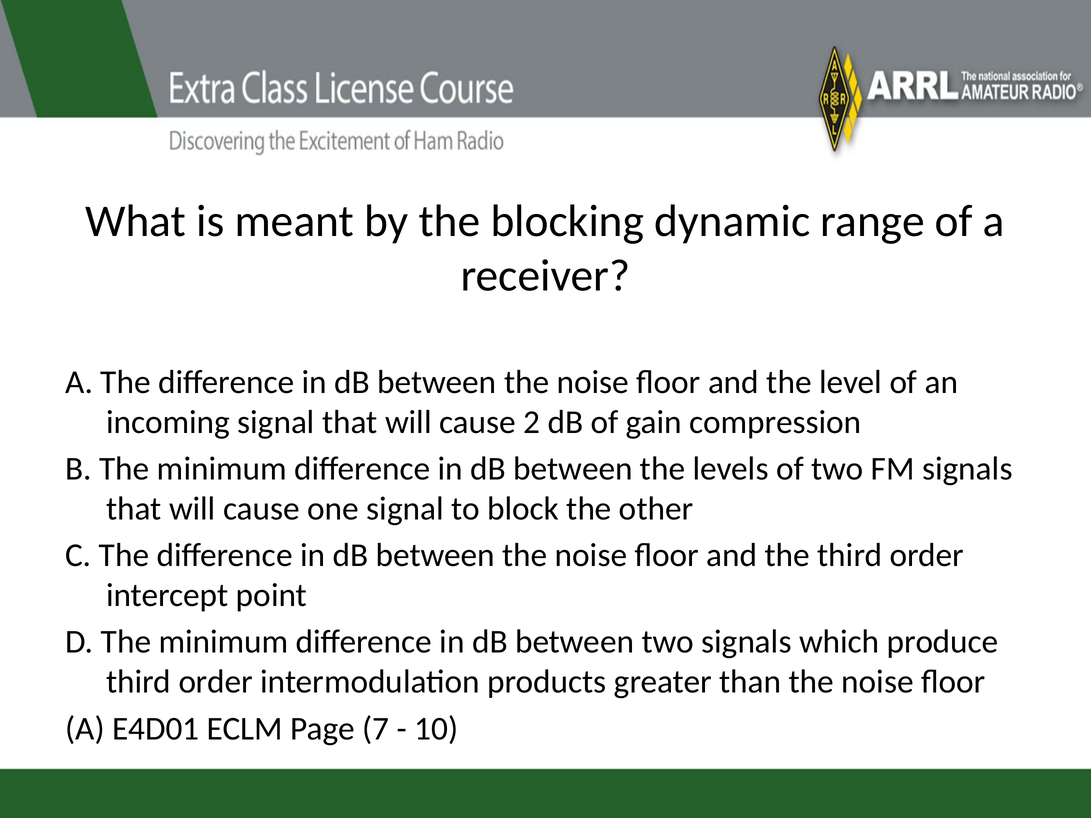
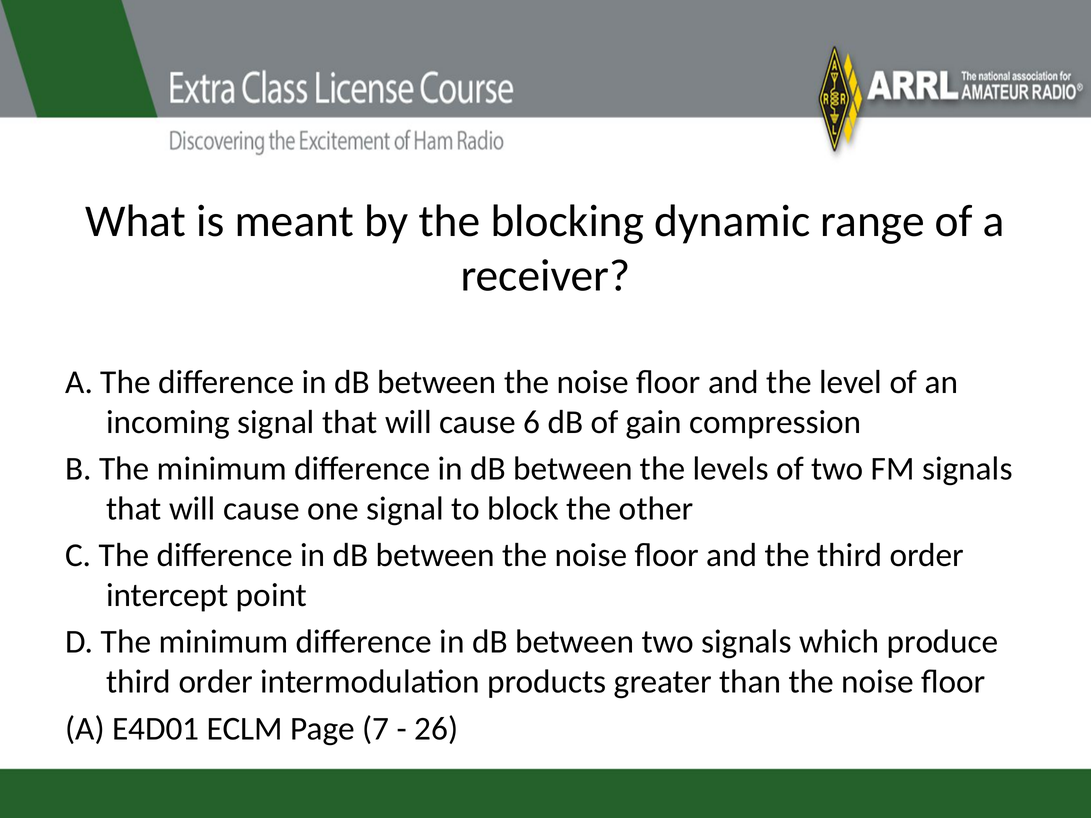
2: 2 -> 6
10: 10 -> 26
